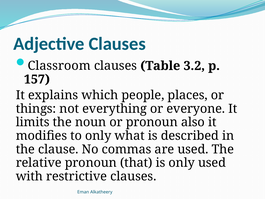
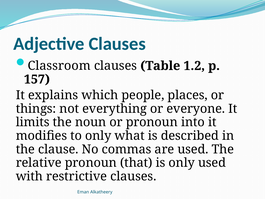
3.2: 3.2 -> 1.2
also: also -> into
